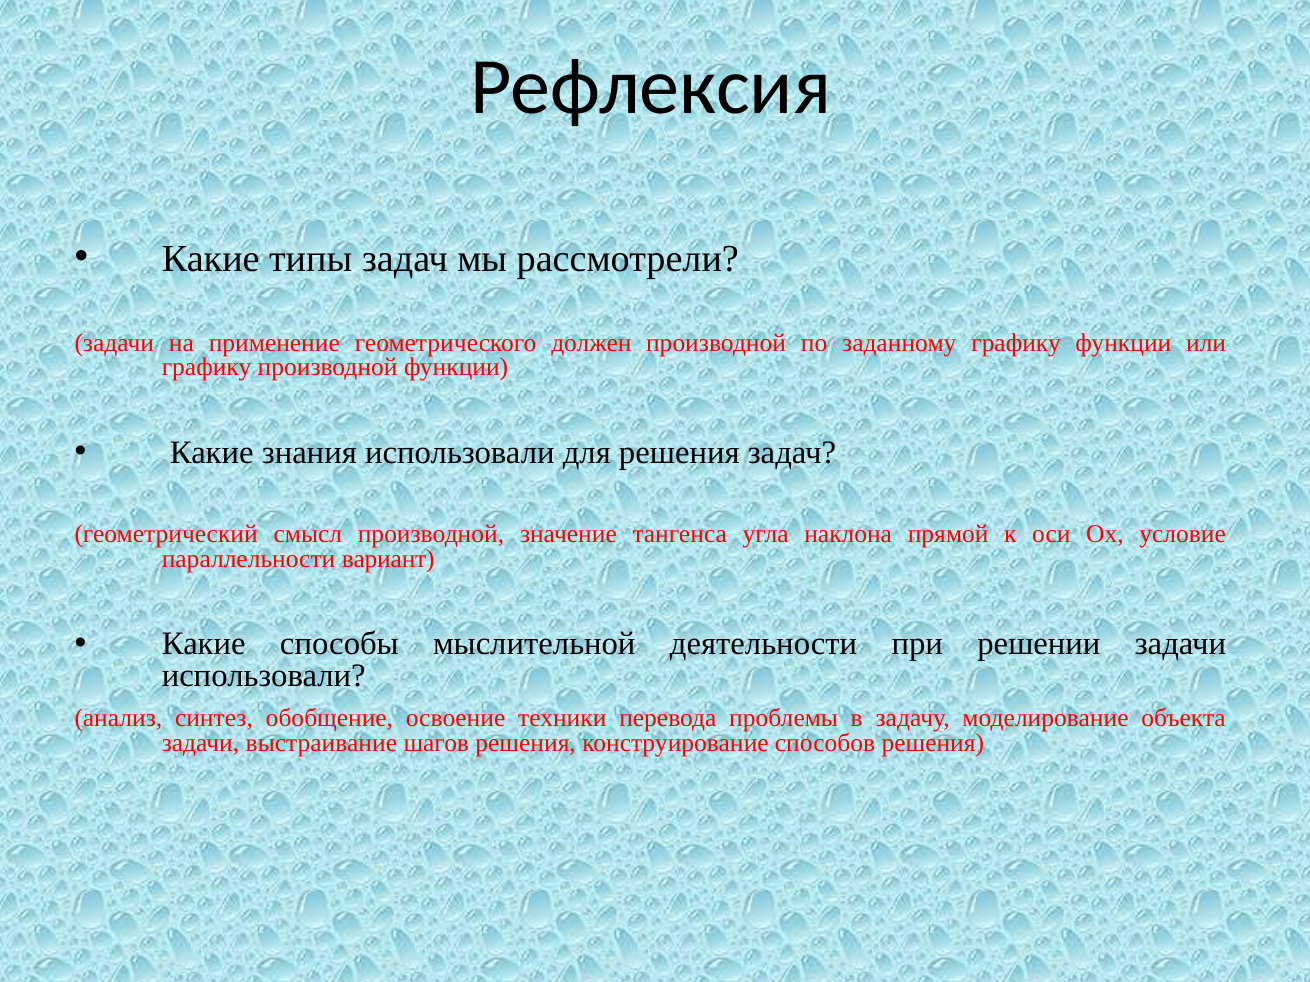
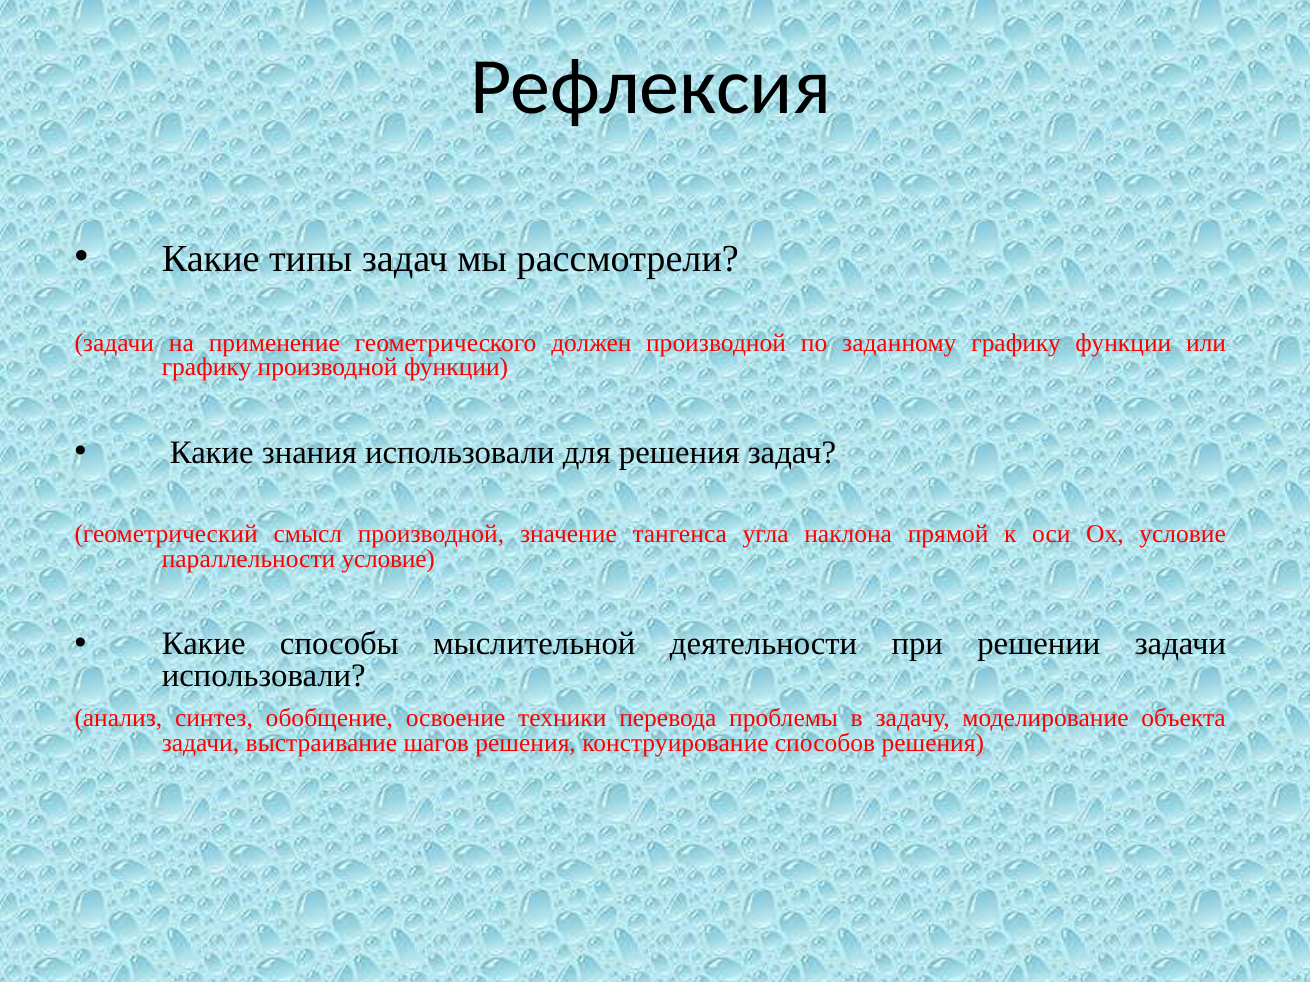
параллельности вариант: вариант -> условие
